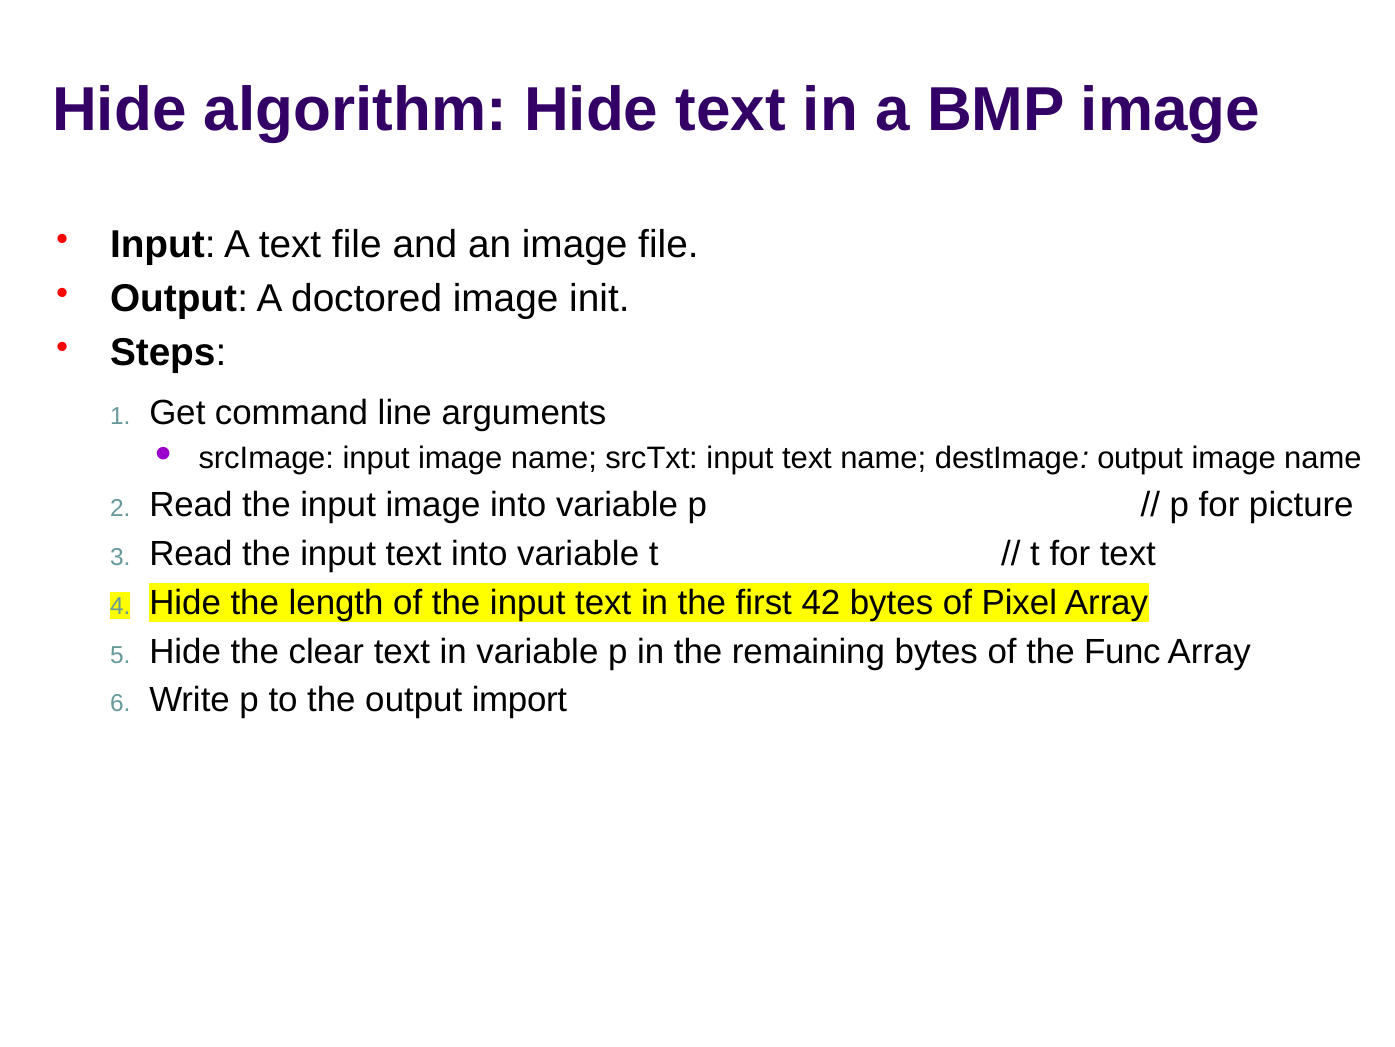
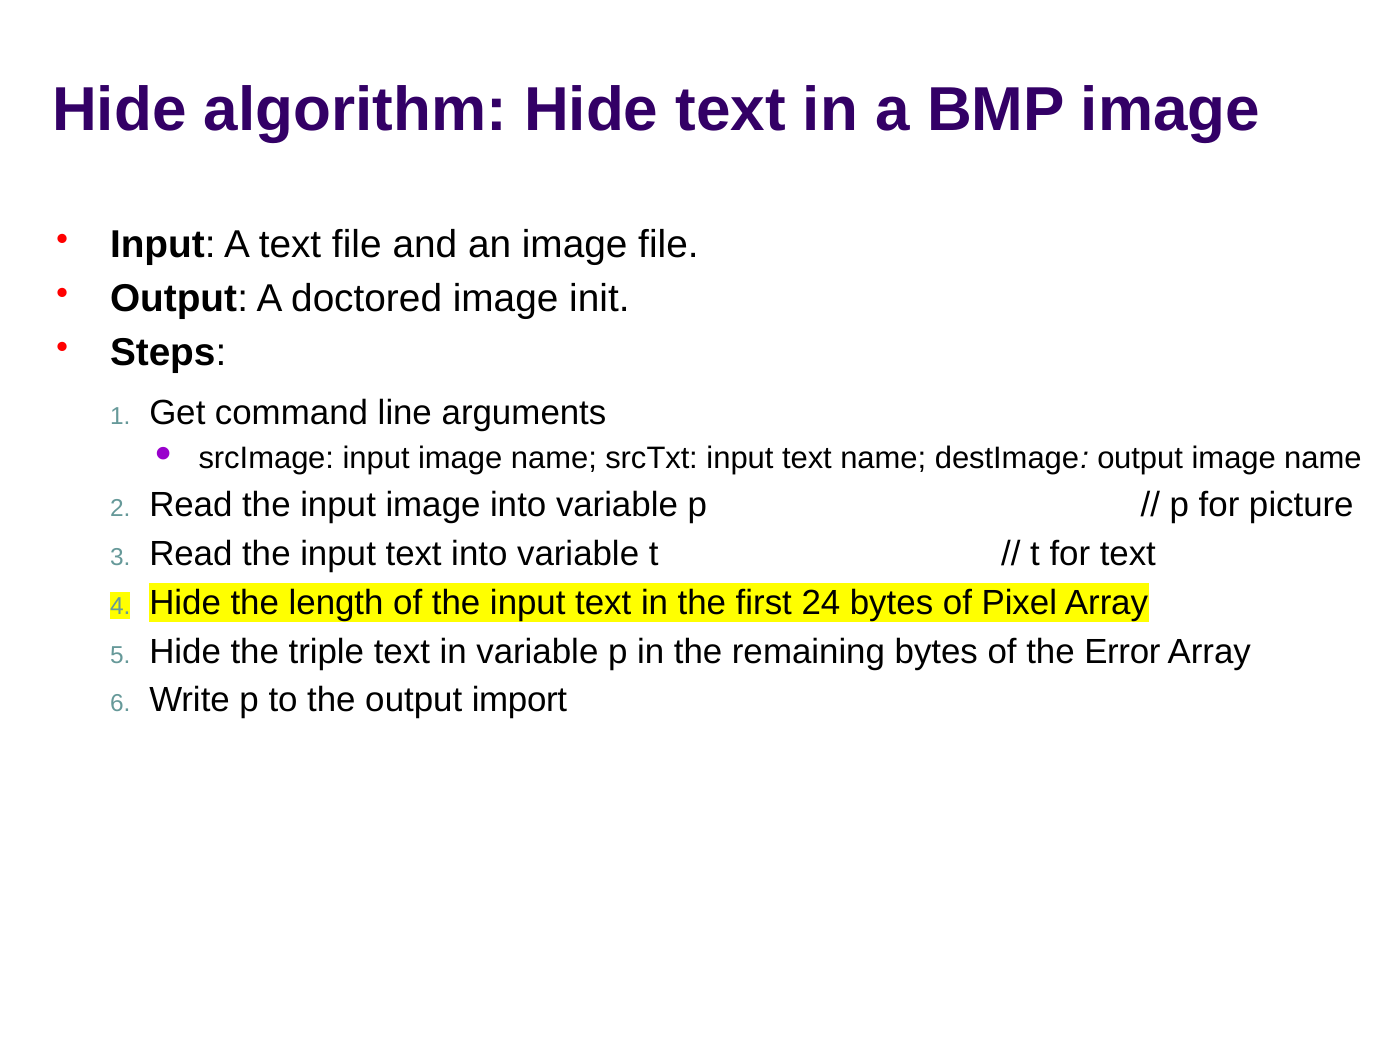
42: 42 -> 24
clear: clear -> triple
Func: Func -> Error
